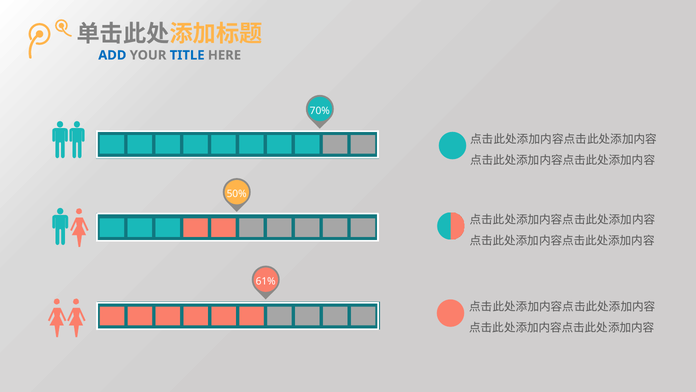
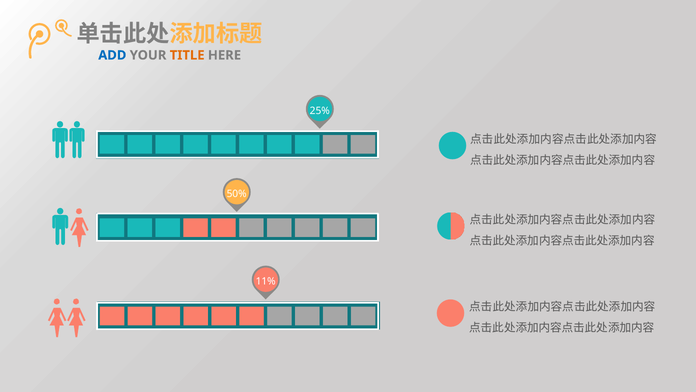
TITLE colour: blue -> orange
70%: 70% -> 25%
61%: 61% -> 11%
